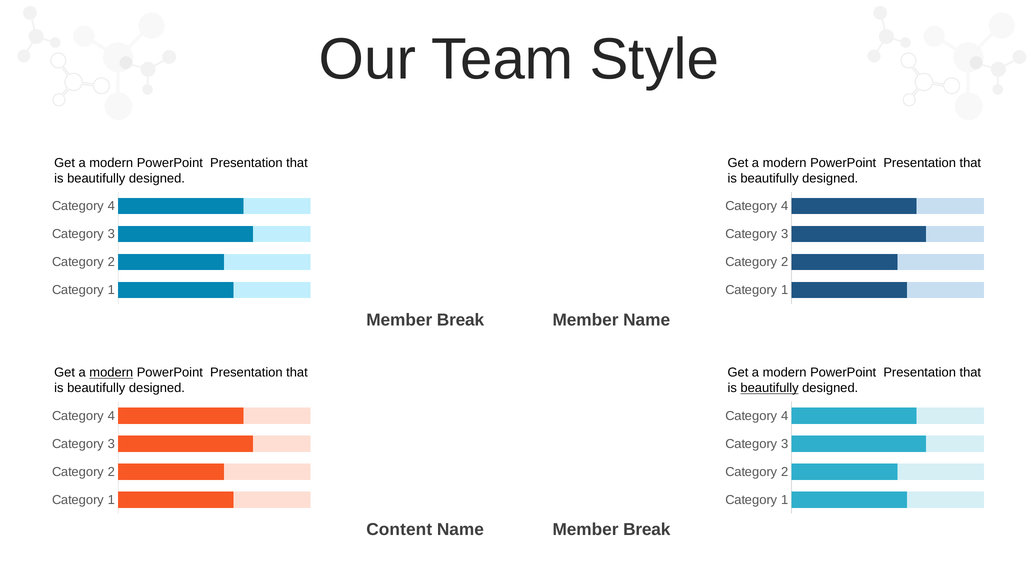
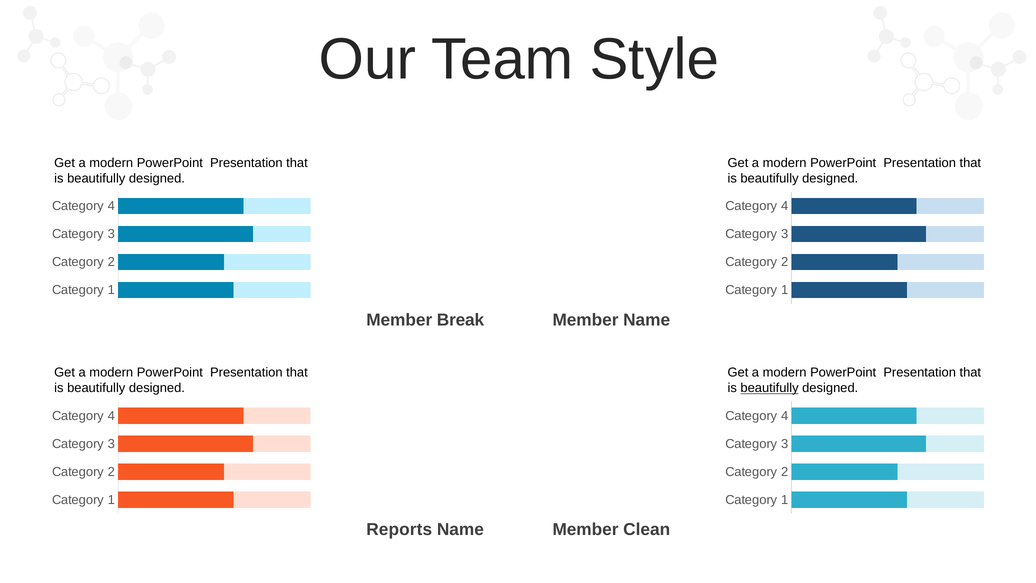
modern at (111, 372) underline: present -> none
Content: Content -> Reports
Name Member Break: Break -> Clean
